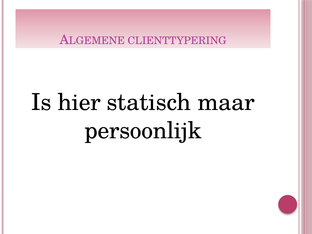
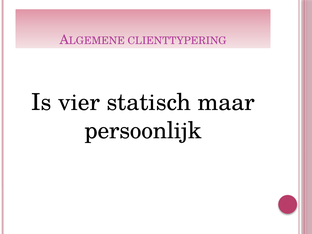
hier: hier -> vier
